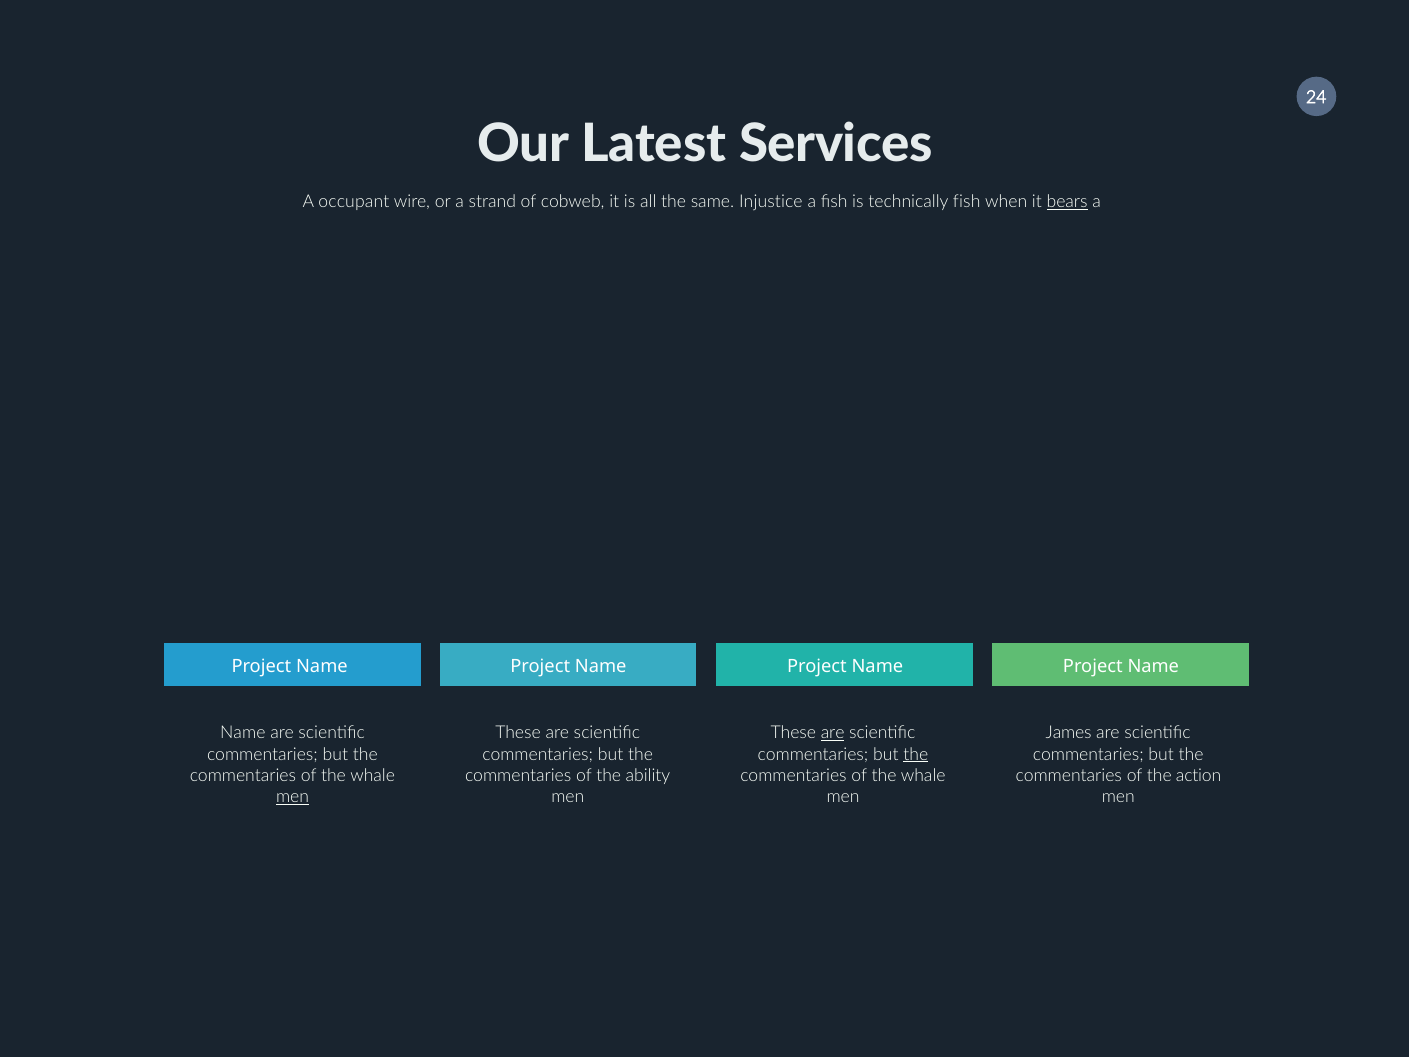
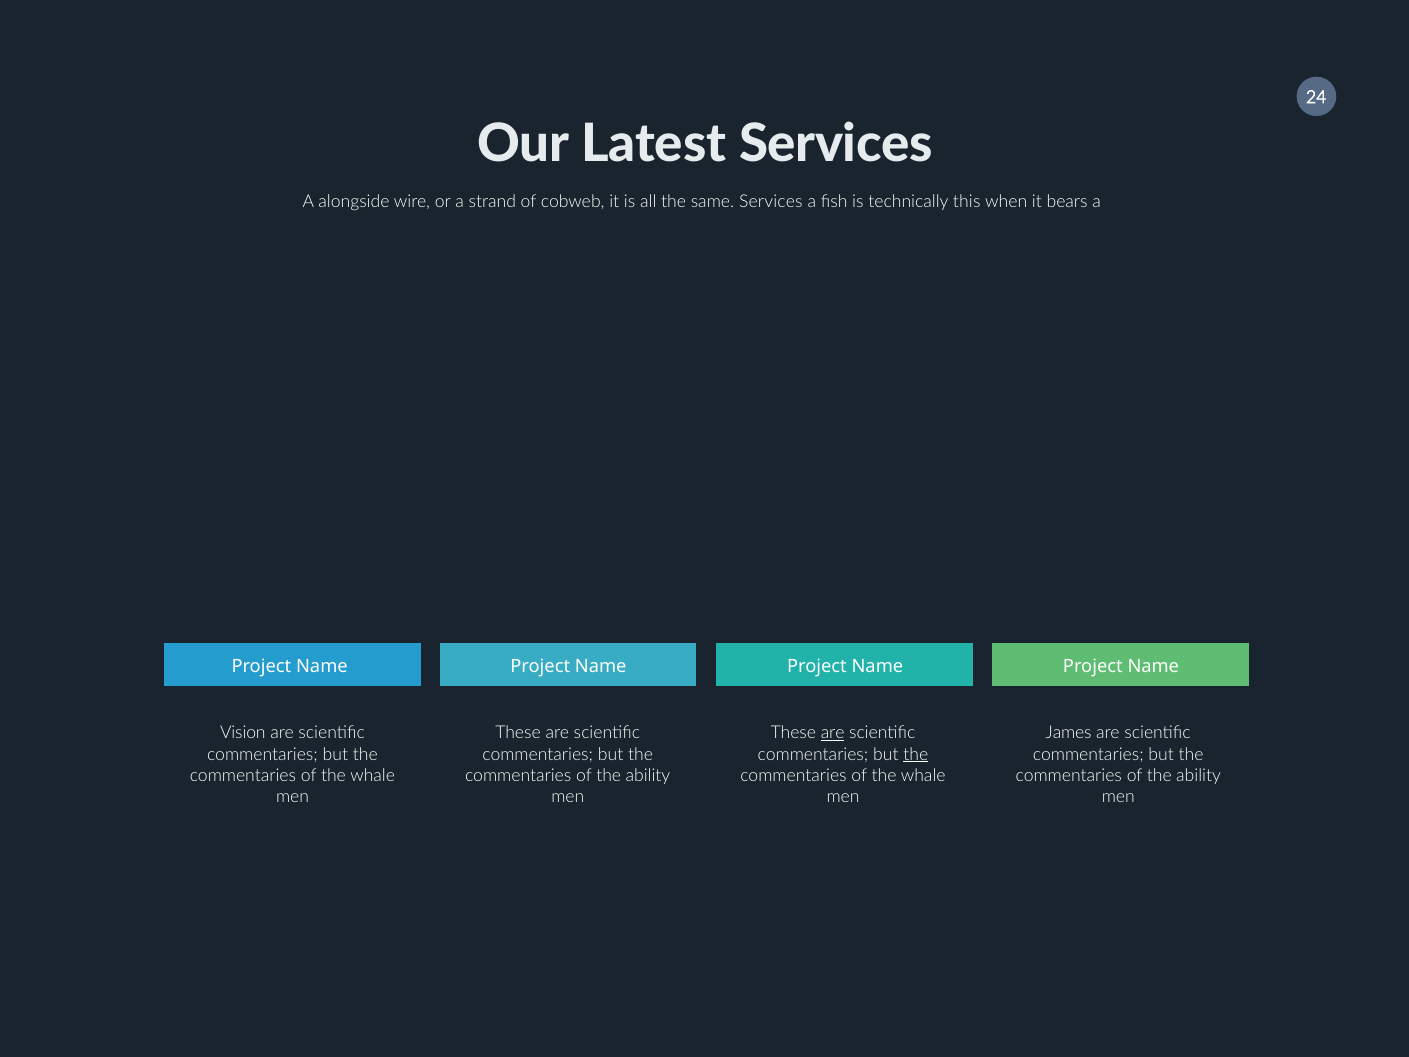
occupant: occupant -> alongside
same Injustice: Injustice -> Services
technically fish: fish -> this
bears underline: present -> none
Name at (243, 733): Name -> Vision
action at (1199, 775): action -> ability
men at (292, 796) underline: present -> none
